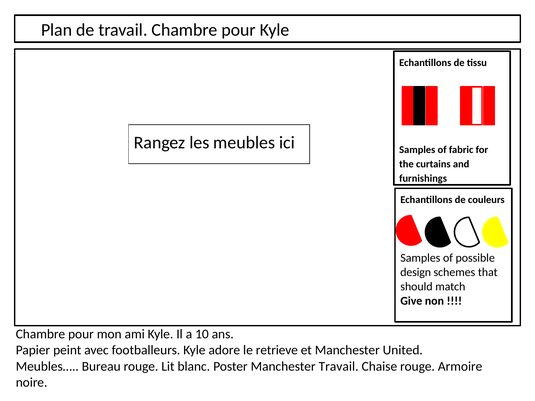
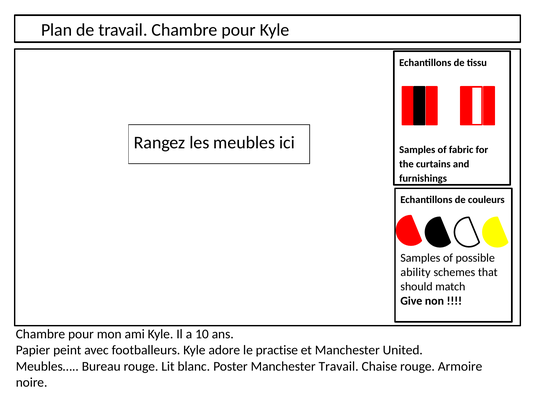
design: design -> ability
retrieve: retrieve -> practise
